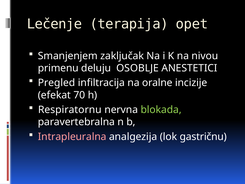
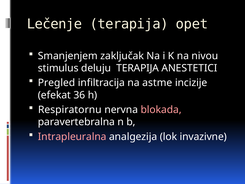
primenu: primenu -> stimulus
deluju OSOBLJE: OSOBLJE -> TERAPIJA
oralne: oralne -> astme
70: 70 -> 36
blokada colour: light green -> pink
gastričnu: gastričnu -> invazivne
